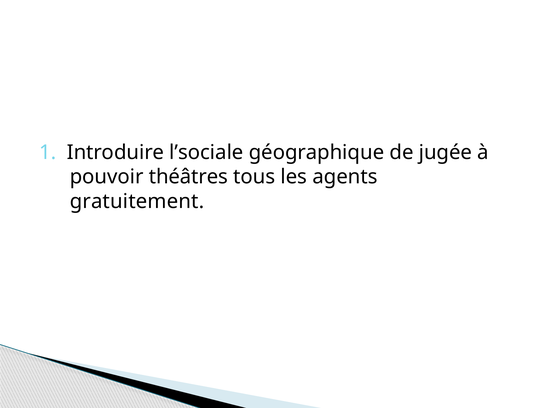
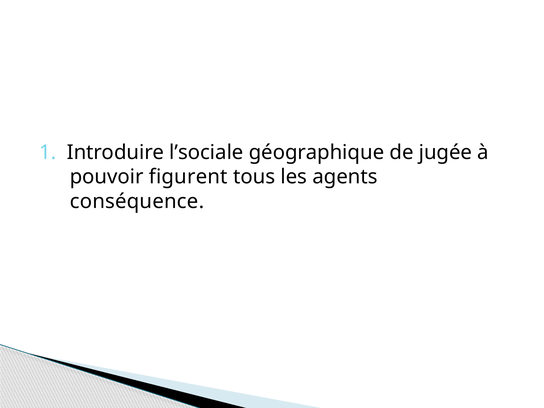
théâtres: théâtres -> figurent
gratuitement: gratuitement -> conséquence
